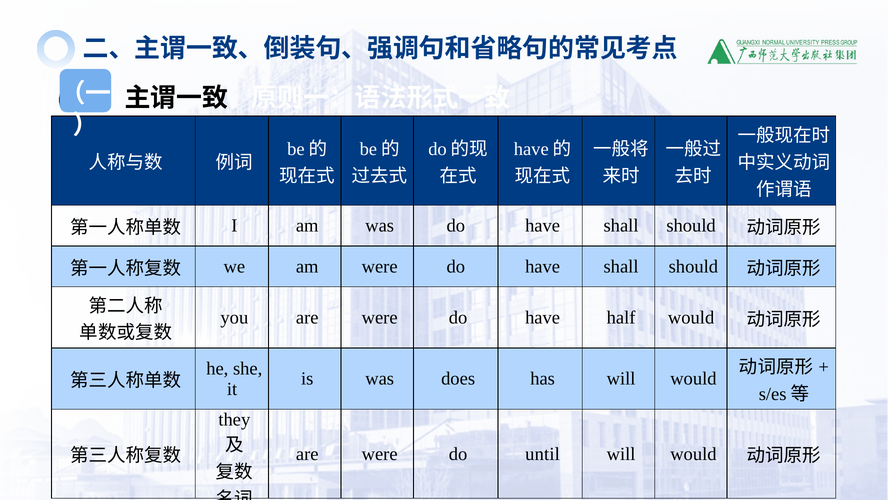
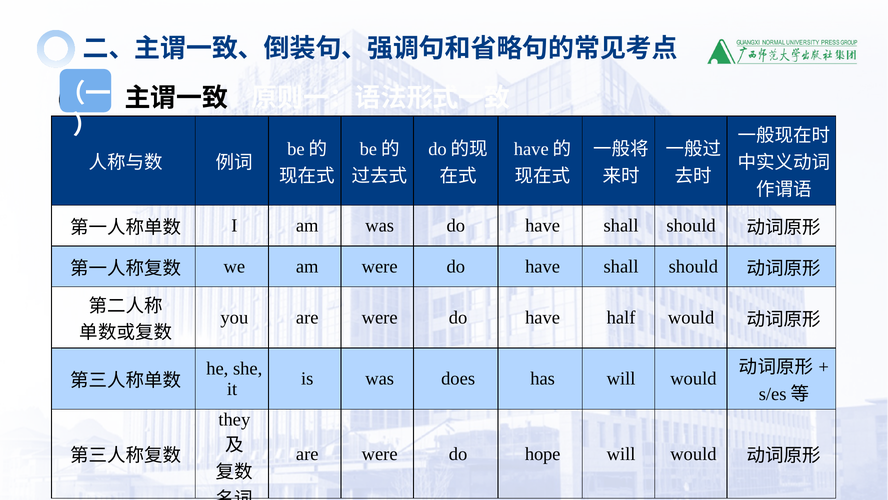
until: until -> hope
